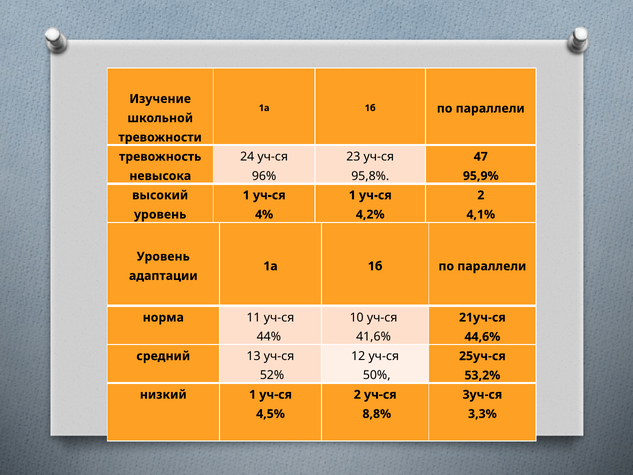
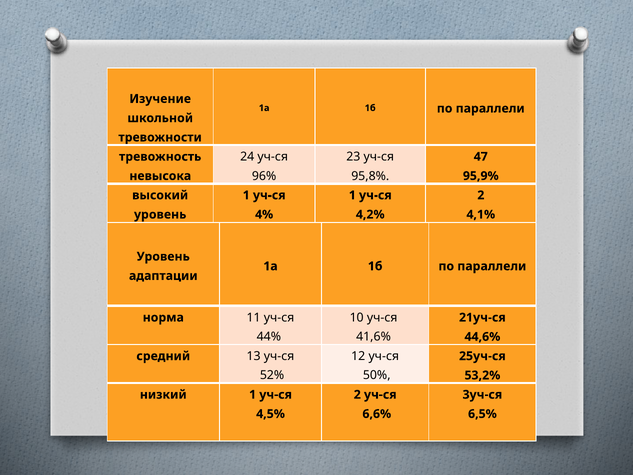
8,8%: 8,8% -> 6,6%
3,3%: 3,3% -> 6,5%
